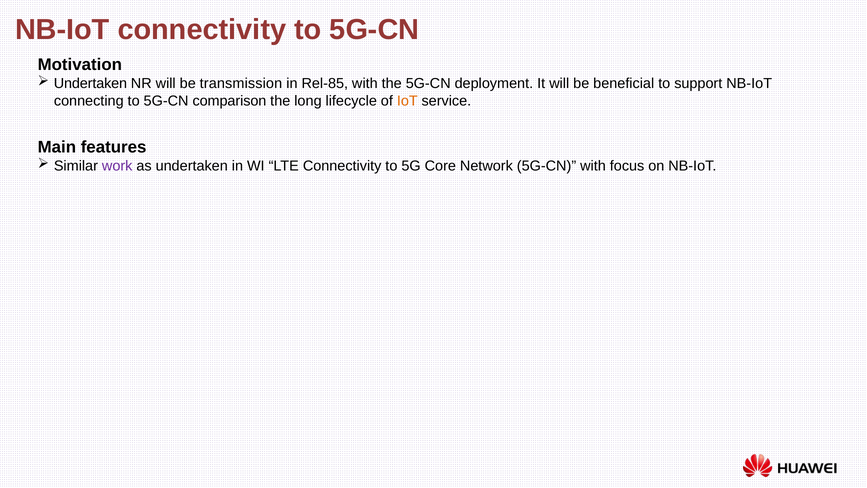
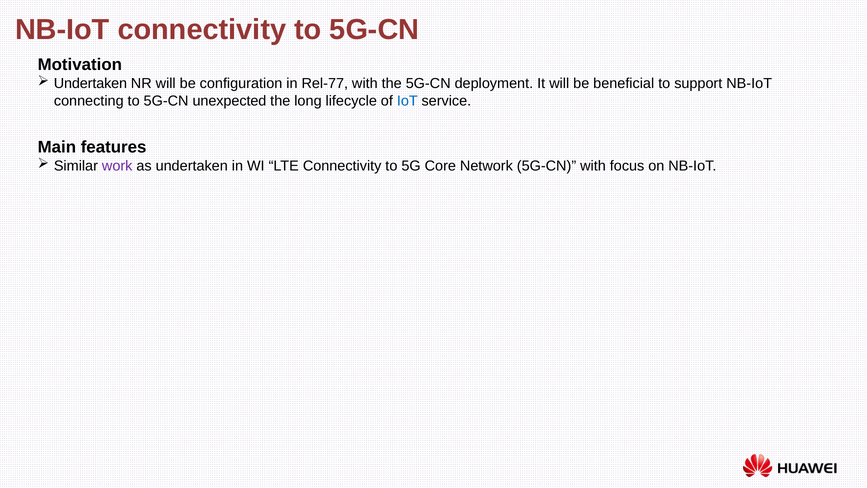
transmission: transmission -> configuration
Rel-85: Rel-85 -> Rel-77
comparison: comparison -> unexpected
IoT colour: orange -> blue
